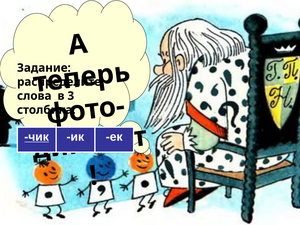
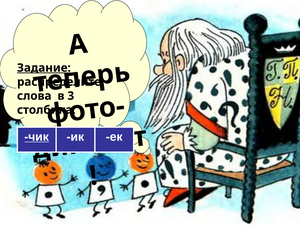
Задание underline: none -> present
